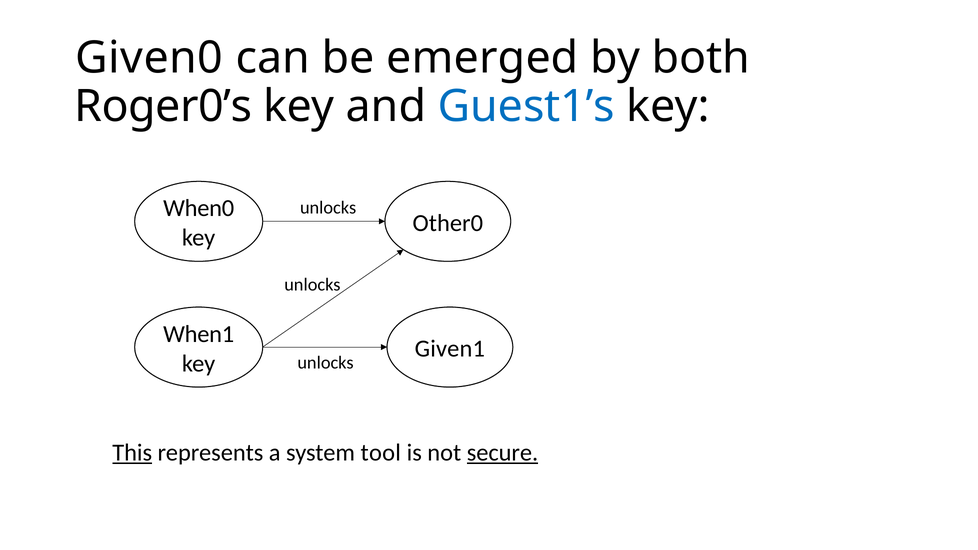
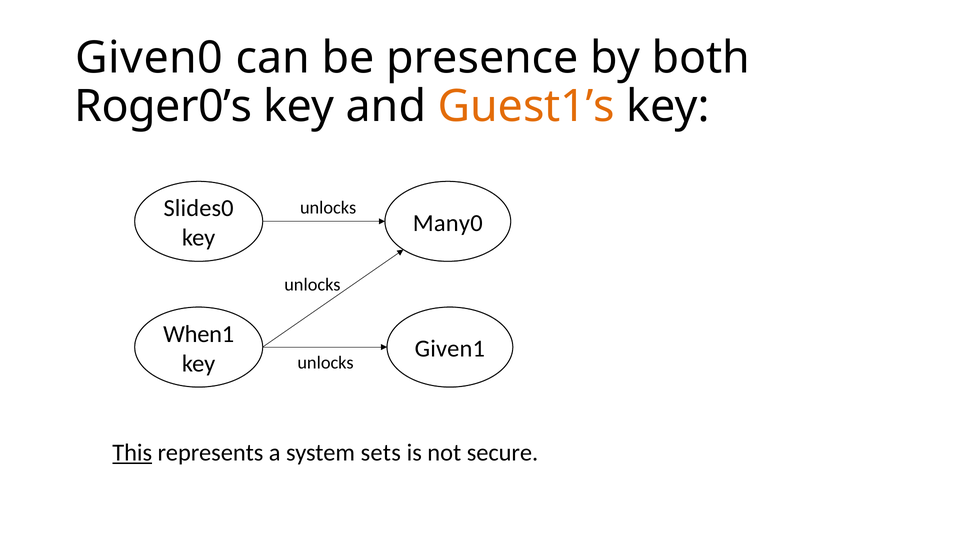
emerged: emerged -> presence
Guest1’s colour: blue -> orange
When0: When0 -> Slides0
Other0: Other0 -> Many0
tool: tool -> sets
secure underline: present -> none
